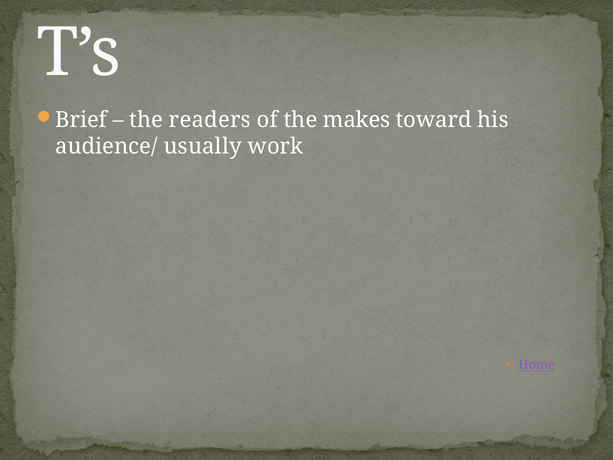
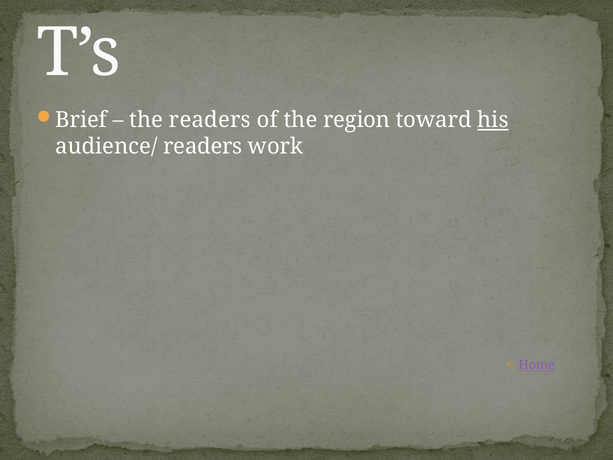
makes: makes -> region
his underline: none -> present
audience/ usually: usually -> readers
